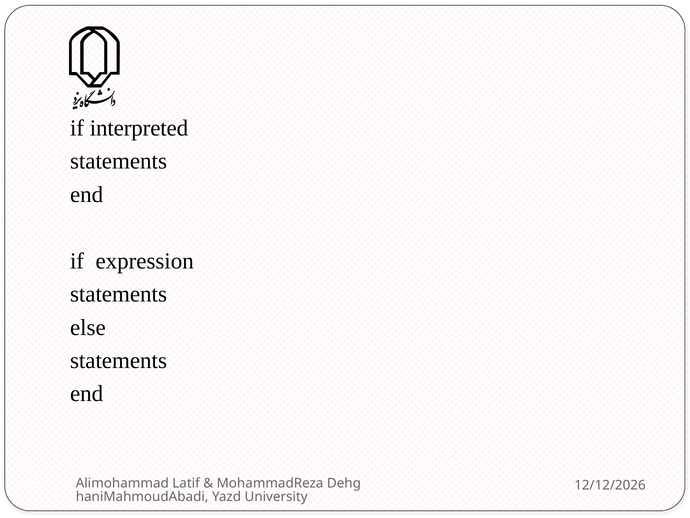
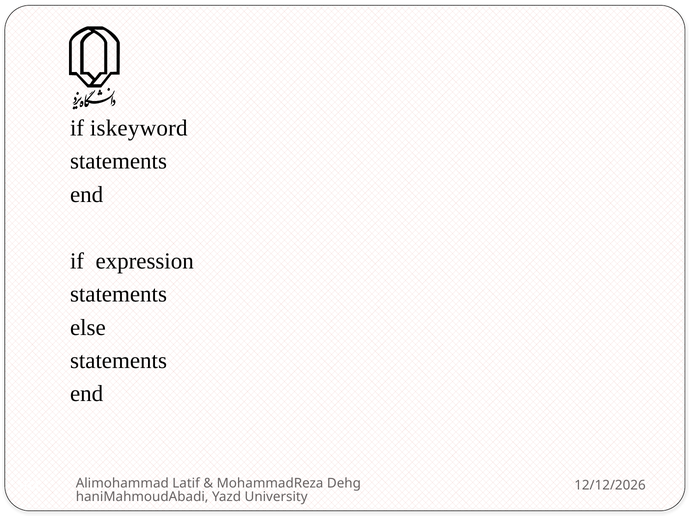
interpreted: interpreted -> iskeyword
